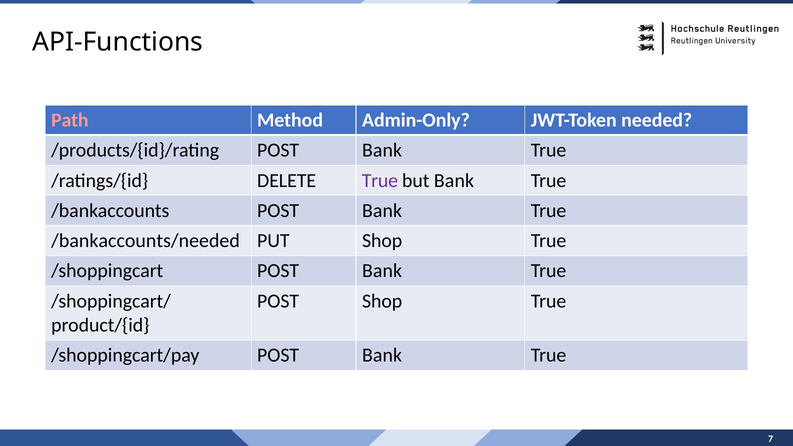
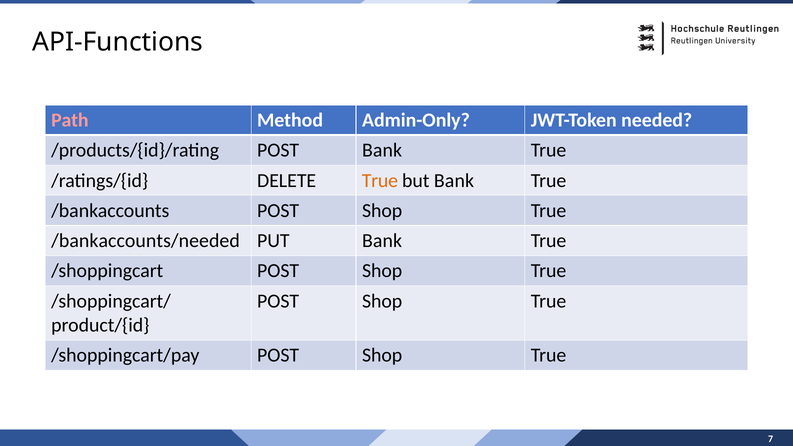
True at (380, 180) colour: purple -> orange
/bankaccounts POST Bank: Bank -> Shop
PUT Shop: Shop -> Bank
/shoppingcart POST Bank: Bank -> Shop
/shoppingcart/pay POST Bank: Bank -> Shop
